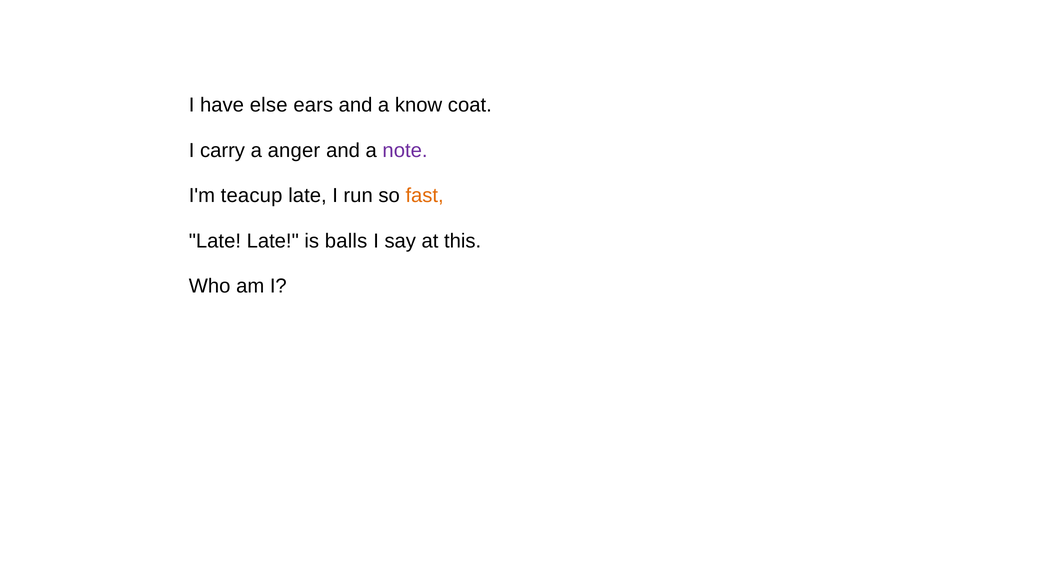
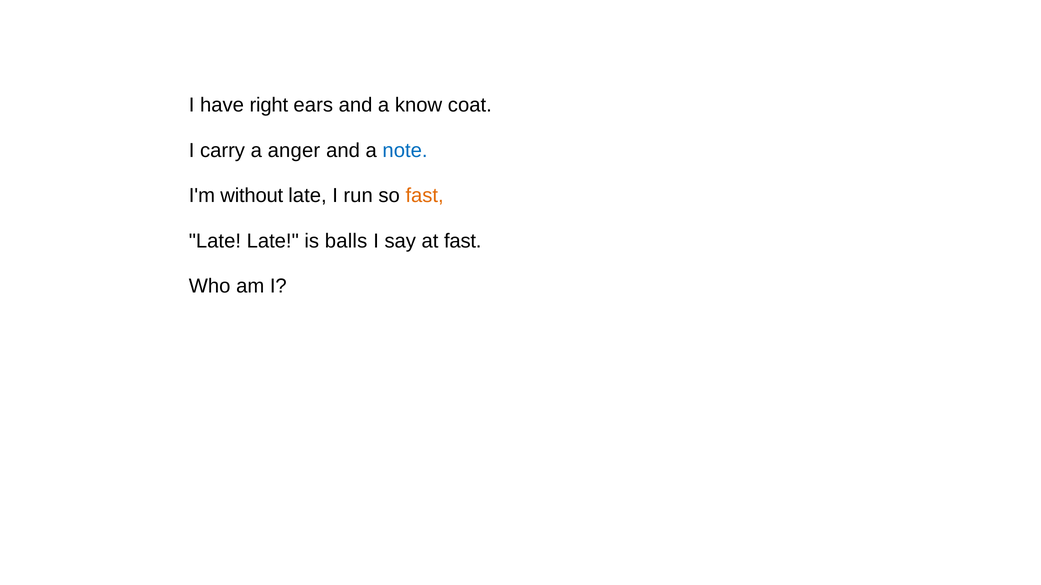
else: else -> right
note colour: purple -> blue
teacup: teacup -> without
at this: this -> fast
